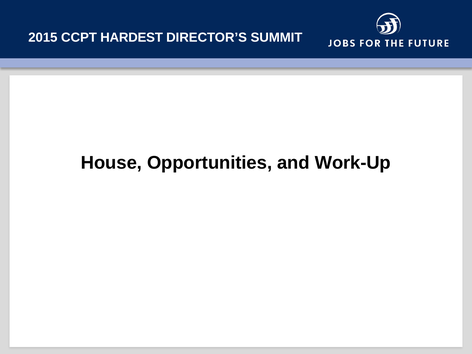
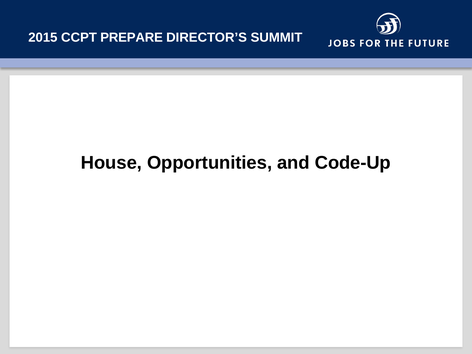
HARDEST: HARDEST -> PREPARE
Work-Up: Work-Up -> Code-Up
